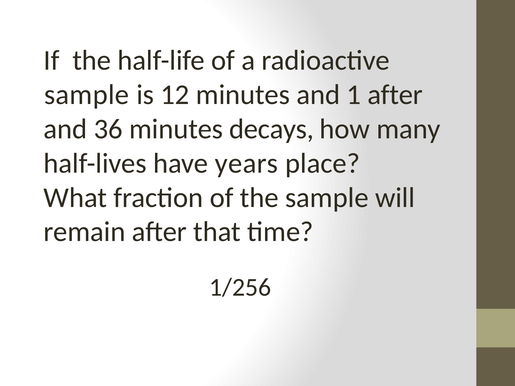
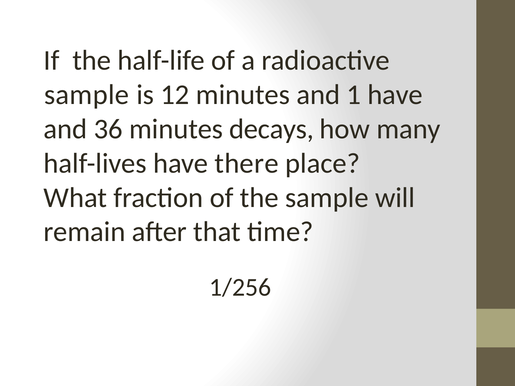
1 after: after -> have
years: years -> there
